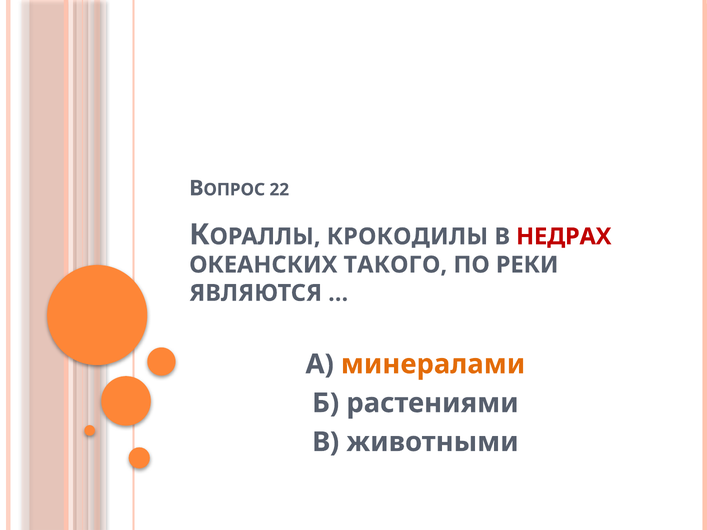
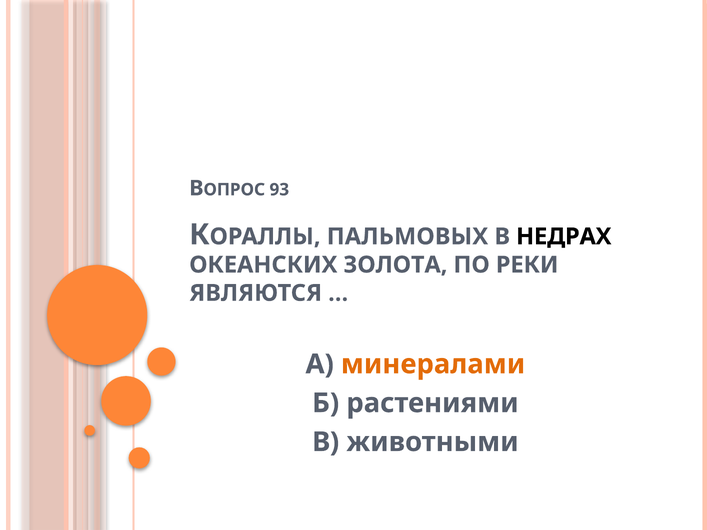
22: 22 -> 93
КРОКОДИЛЫ: КРОКОДИЛЫ -> ПАЛЬМОВЫХ
НЕДРАХ colour: red -> black
ТАКОГО: ТАКОГО -> ЗОЛОТА
